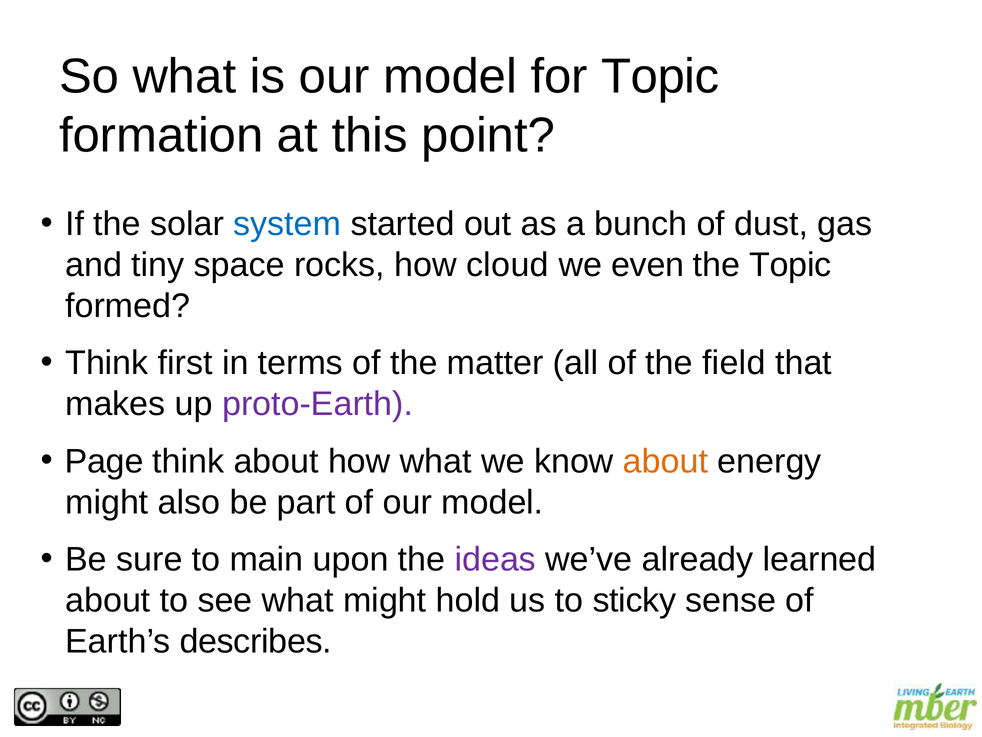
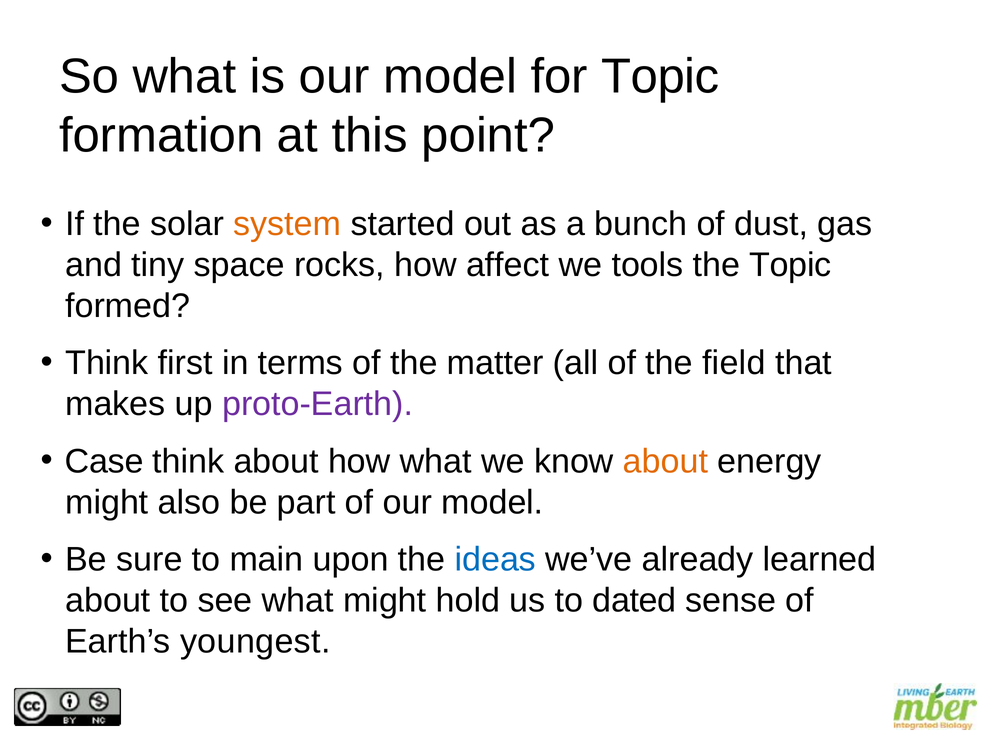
system colour: blue -> orange
cloud: cloud -> affect
even: even -> tools
Page: Page -> Case
ideas colour: purple -> blue
sticky: sticky -> dated
describes: describes -> youngest
